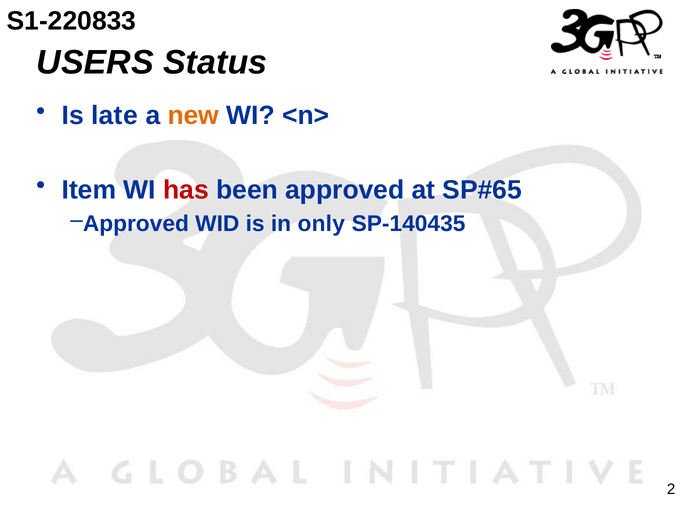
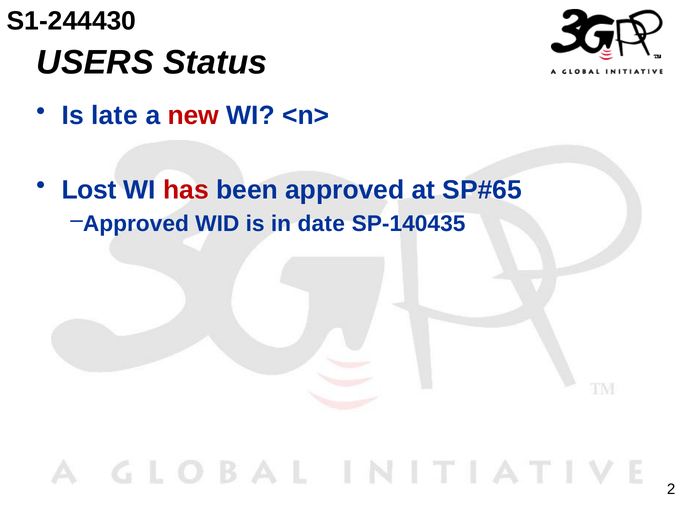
S1-220833: S1-220833 -> S1-244430
new colour: orange -> red
Item: Item -> Lost
only: only -> date
